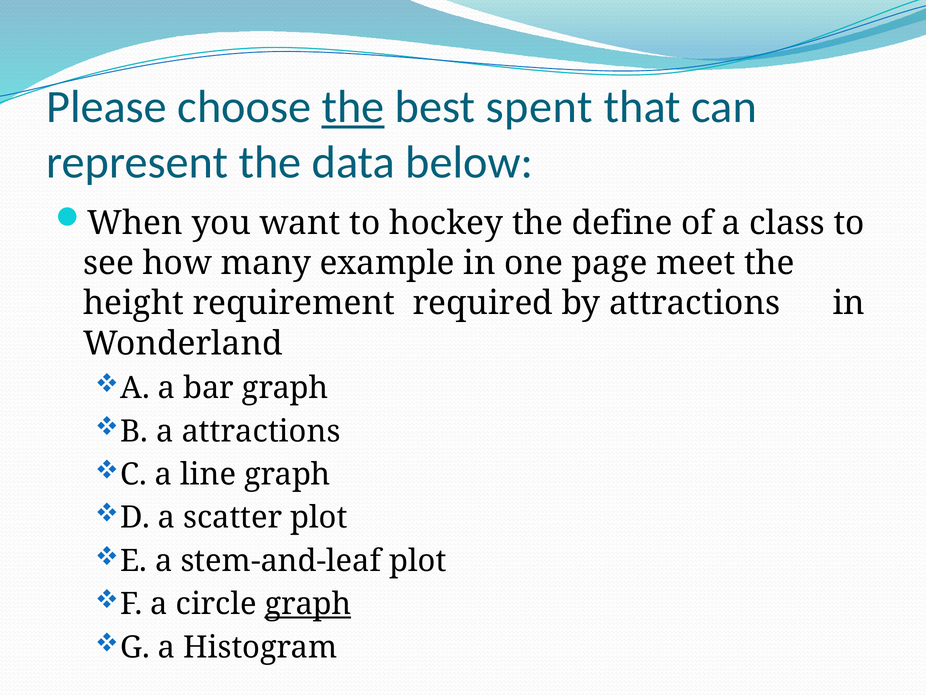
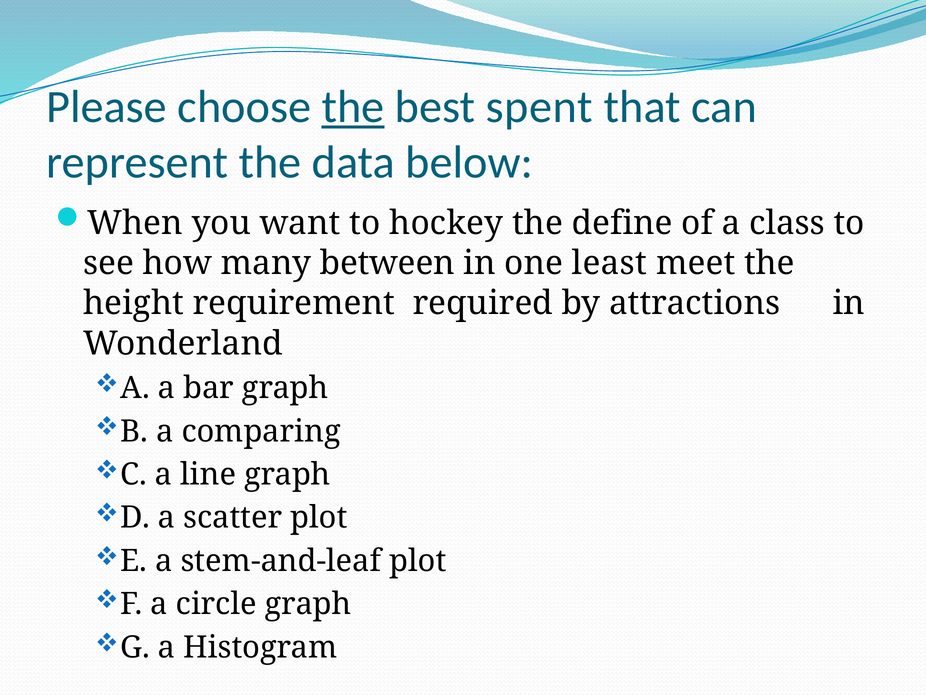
example: example -> between
page: page -> least
a attractions: attractions -> comparing
graph at (308, 604) underline: present -> none
